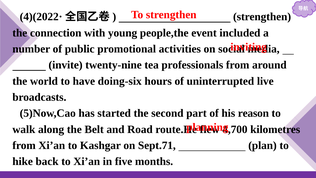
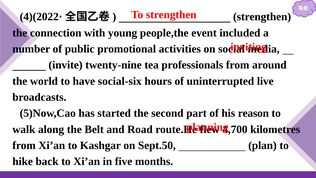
doing-six: doing-six -> social-six
Sept.71: Sept.71 -> Sept.50
